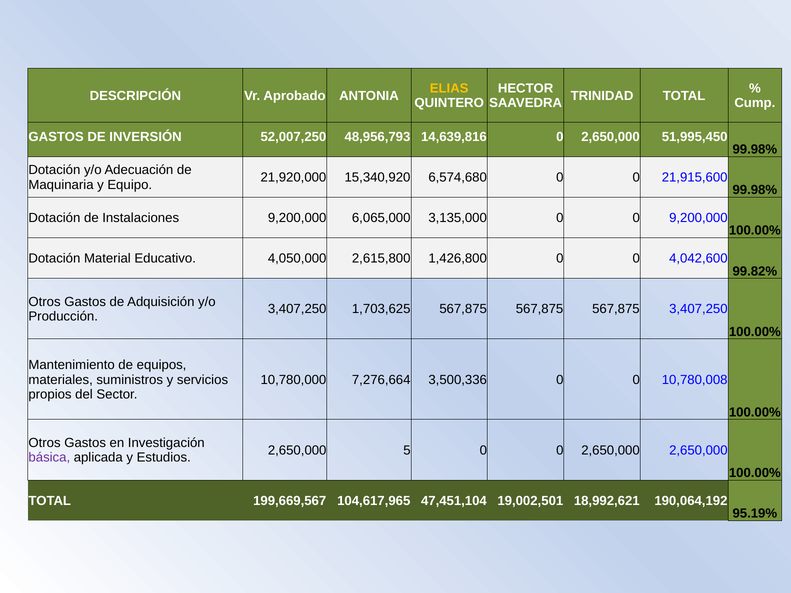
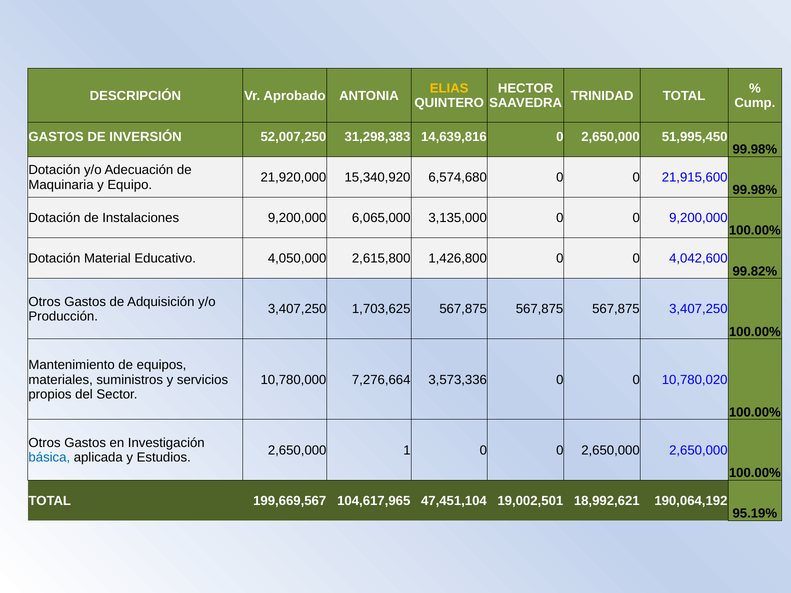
48,956,793: 48,956,793 -> 31,298,383
3,500,336: 3,500,336 -> 3,573,336
10,780,008: 10,780,008 -> 10,780,020
5: 5 -> 1
básica colour: purple -> blue
